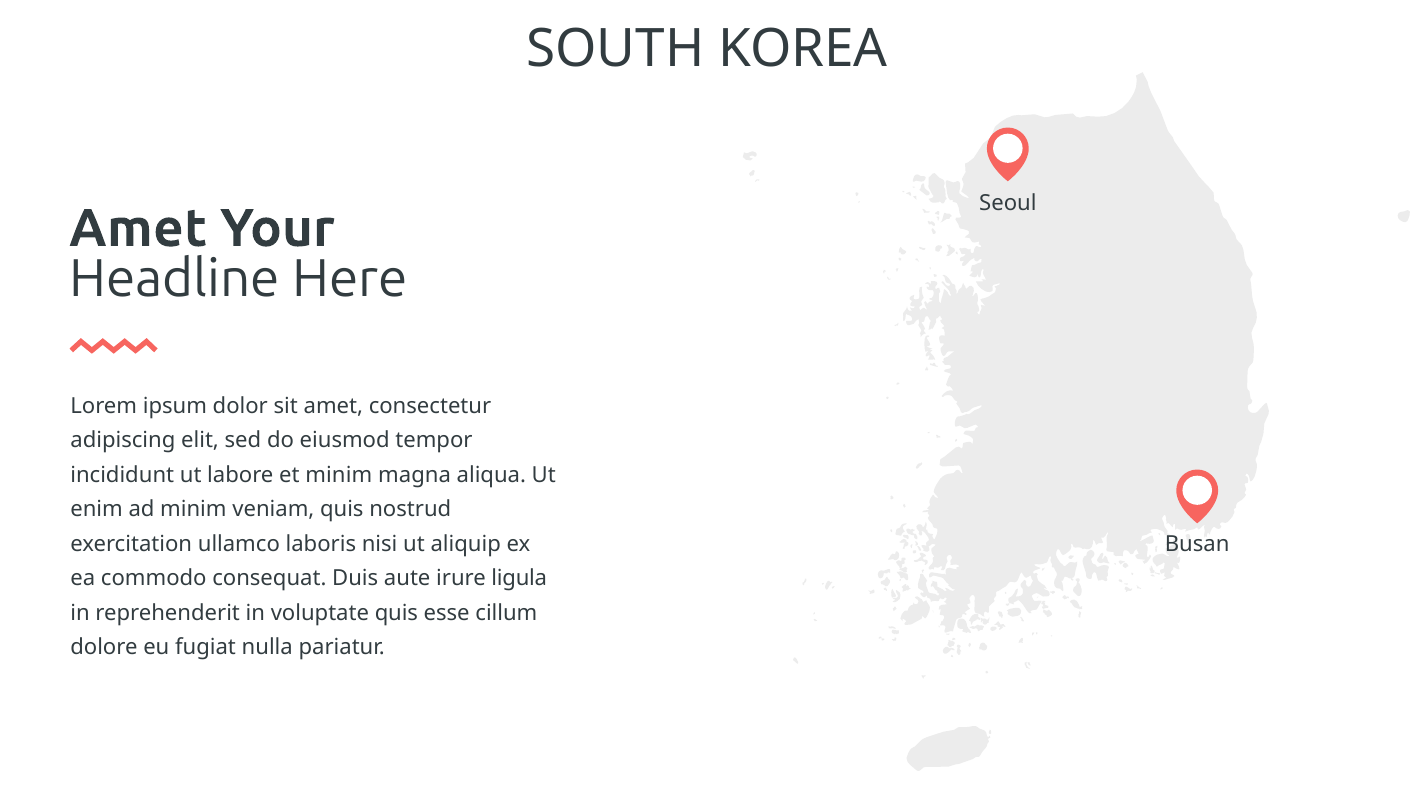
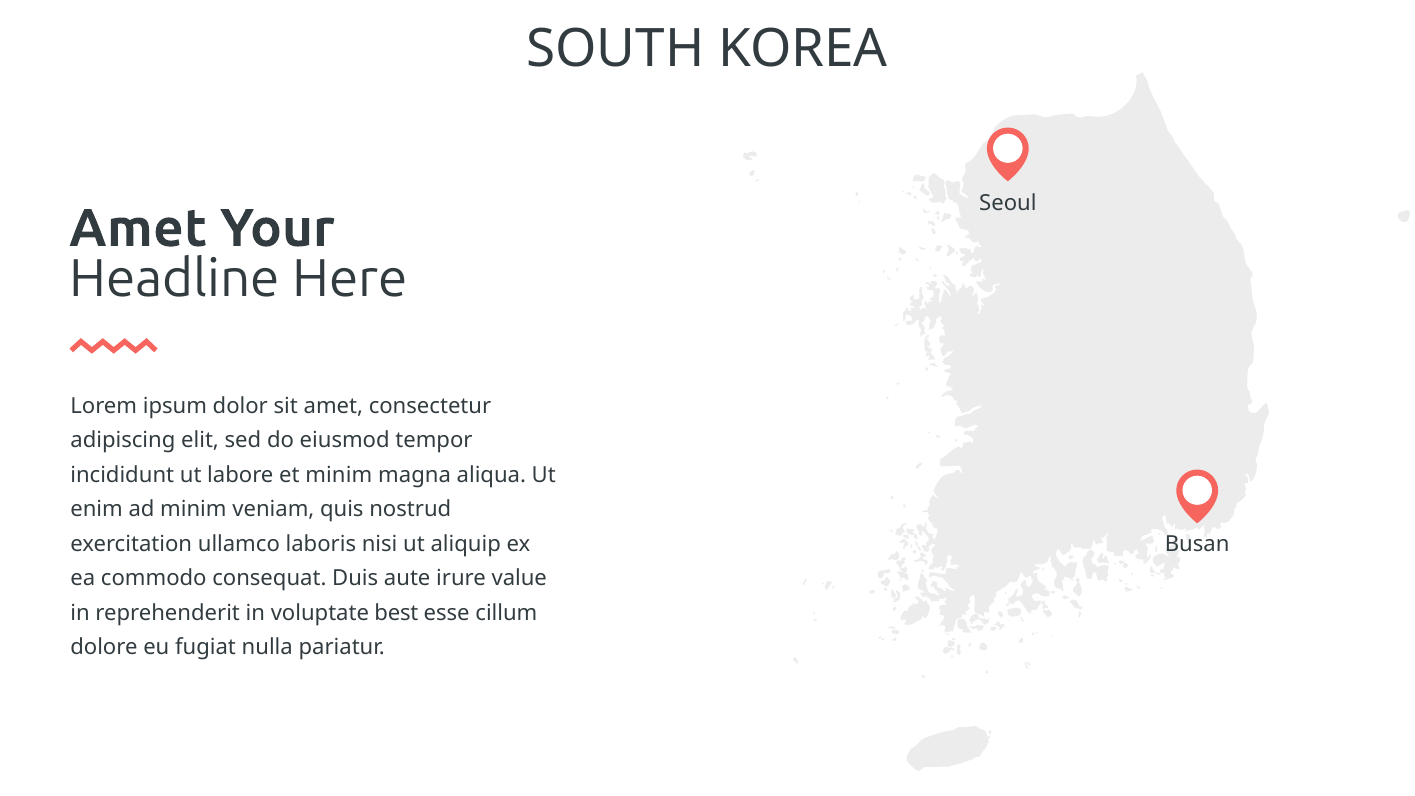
ligula: ligula -> value
voluptate quis: quis -> best
